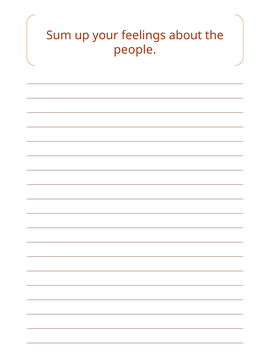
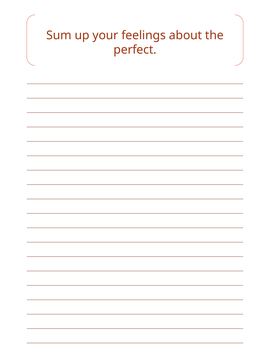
people: people -> perfect
